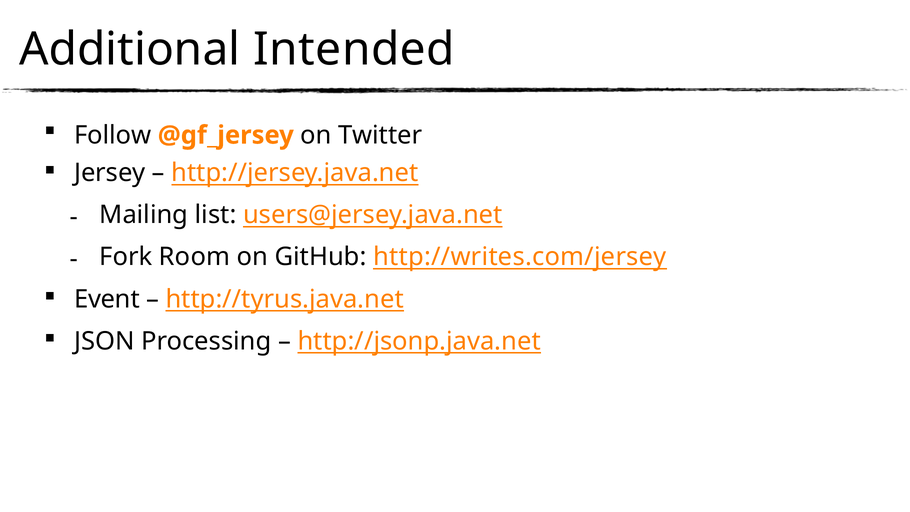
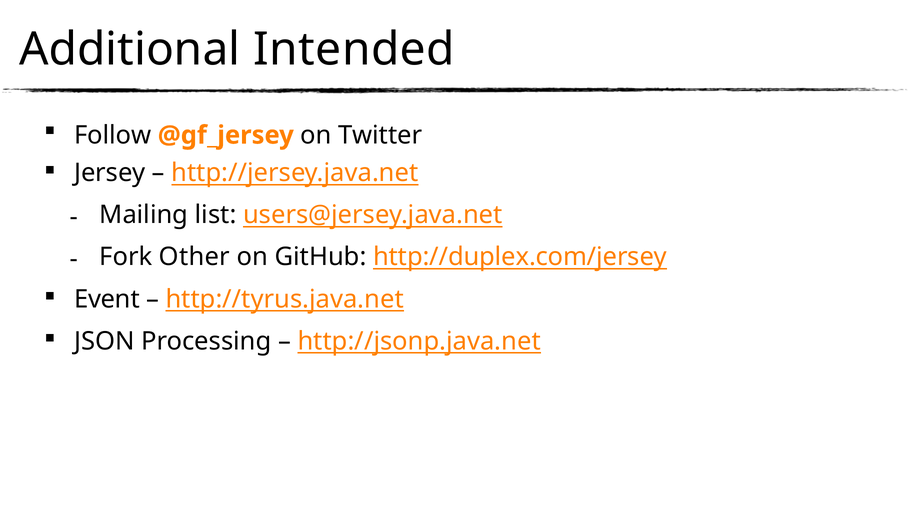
Room: Room -> Other
http://writes.com/jersey: http://writes.com/jersey -> http://duplex.com/jersey
